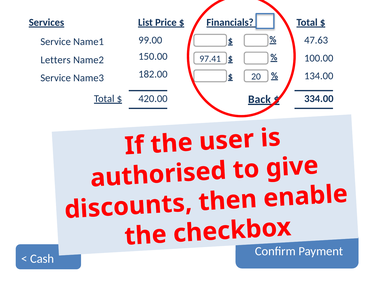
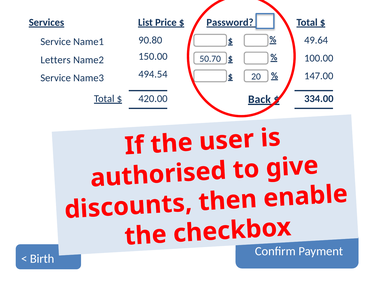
Financials: Financials -> Password
99.00: 99.00 -> 90.80
47.63: 47.63 -> 49.64
97.41: 97.41 -> 50.70
182.00: 182.00 -> 494.54
134.00: 134.00 -> 147.00
Cash at (42, 259): Cash -> Birth
